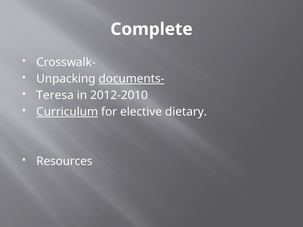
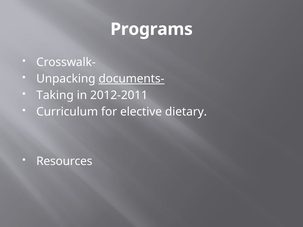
Complete: Complete -> Programs
Teresa: Teresa -> Taking
2012-2010: 2012-2010 -> 2012-2011
Curriculum underline: present -> none
